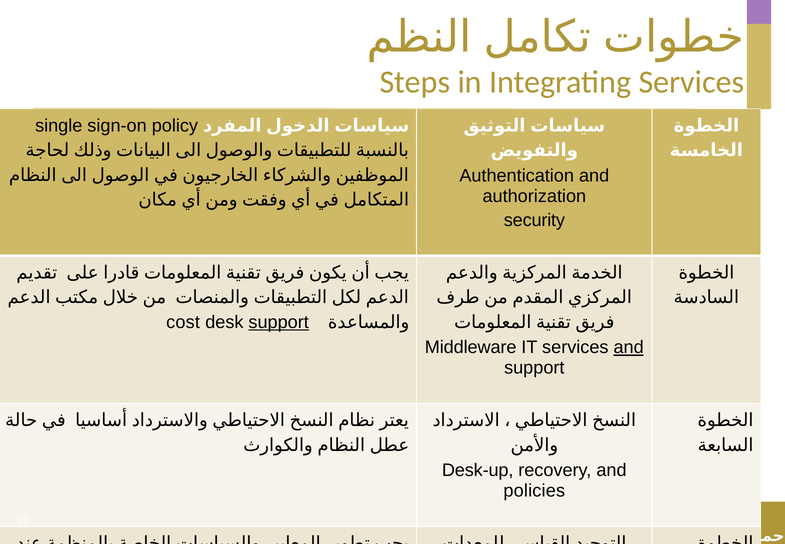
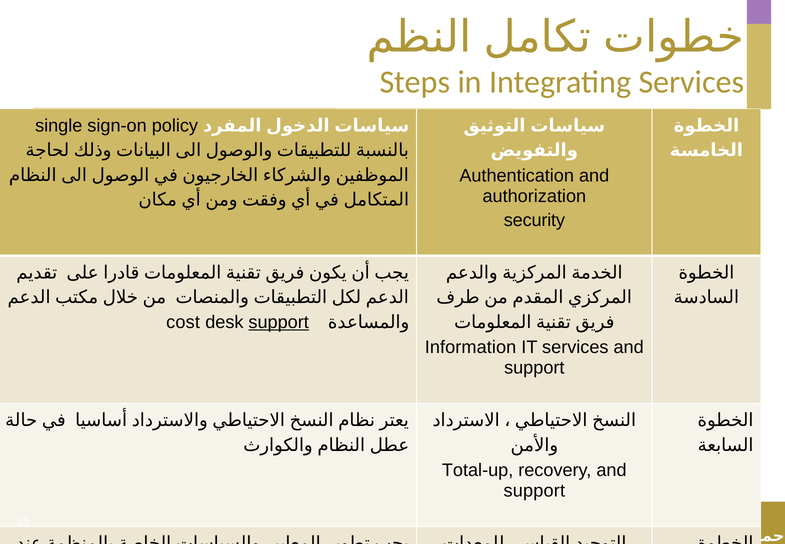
Middleware: Middleware -> Information
and at (629, 347) underline: present -> none
Desk-up: Desk-up -> Total-up
policies at (534, 490): policies -> support
